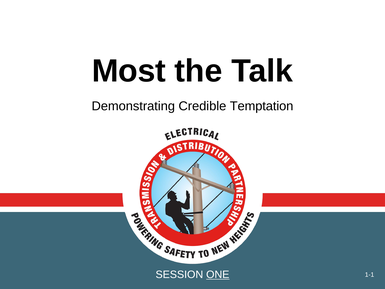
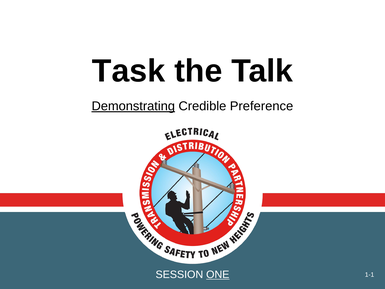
Most: Most -> Task
Demonstrating underline: none -> present
Temptation: Temptation -> Preference
